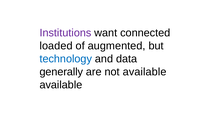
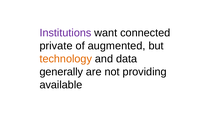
loaded: loaded -> private
technology colour: blue -> orange
not available: available -> providing
